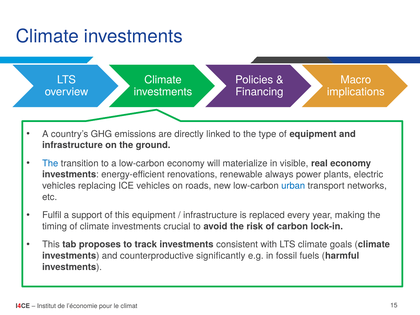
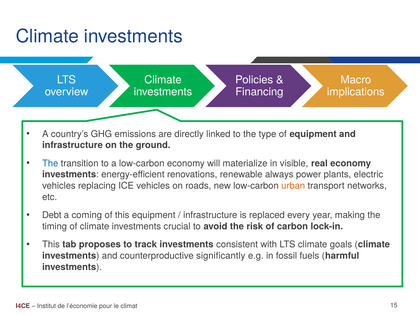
urban colour: blue -> orange
Fulfil: Fulfil -> Debt
support: support -> coming
